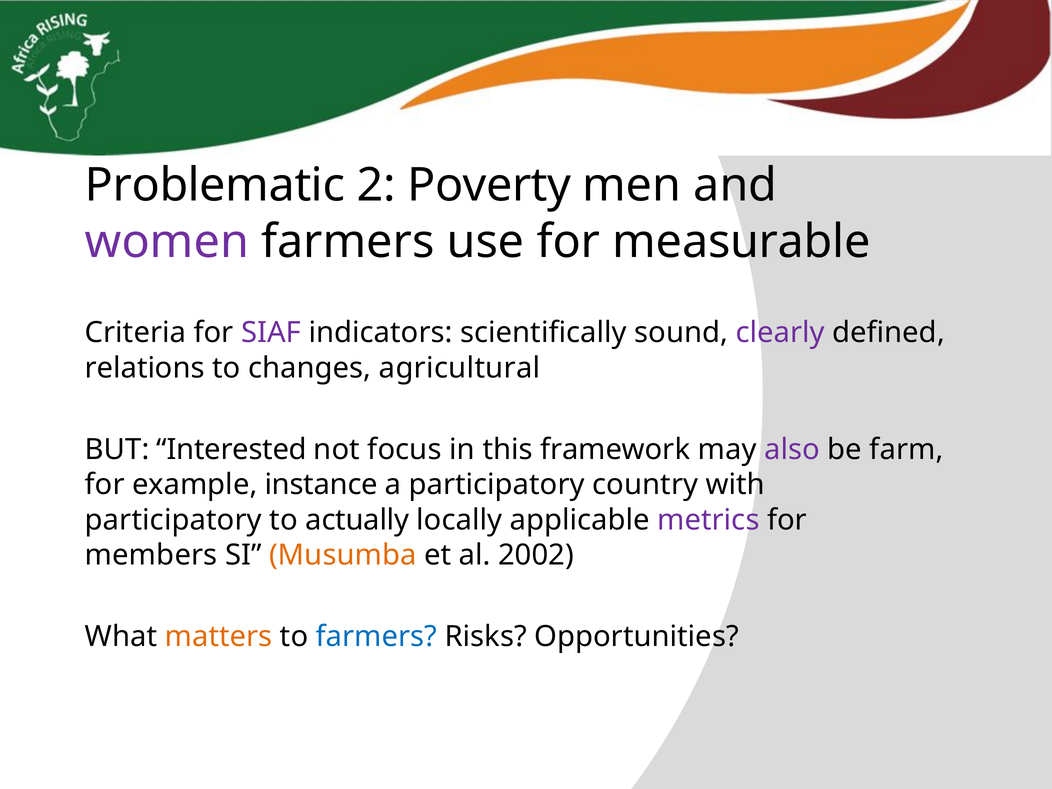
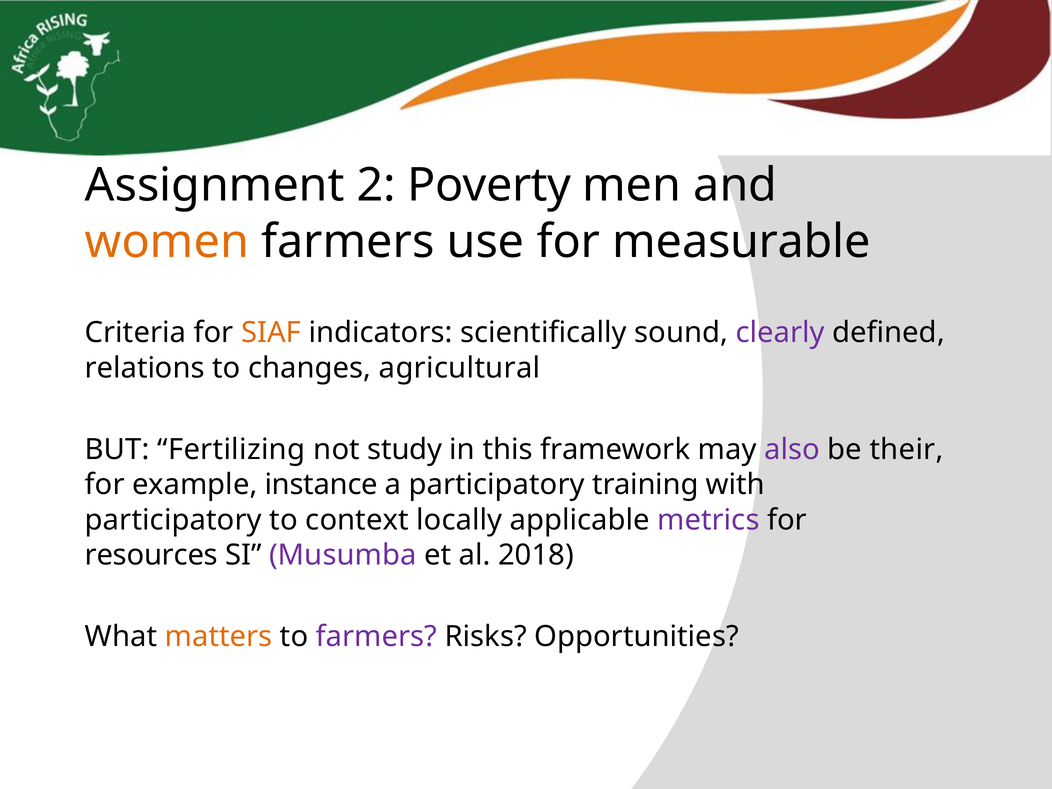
Problematic: Problematic -> Assignment
women colour: purple -> orange
SIAF colour: purple -> orange
Interested: Interested -> Fertilizing
focus: focus -> study
farm: farm -> their
country: country -> training
actually: actually -> context
members: members -> resources
Musumba colour: orange -> purple
2002: 2002 -> 2018
farmers at (376, 637) colour: blue -> purple
